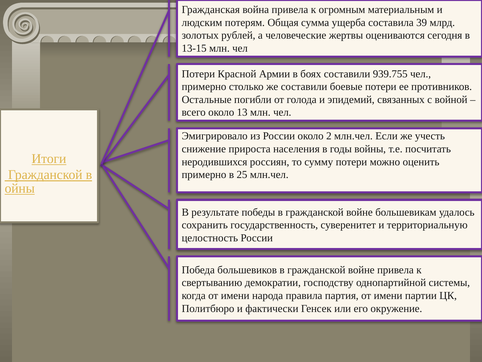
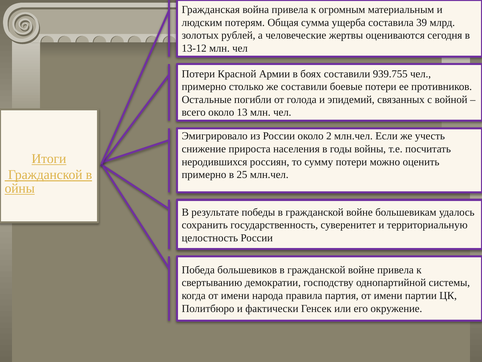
13-15: 13-15 -> 13-12
